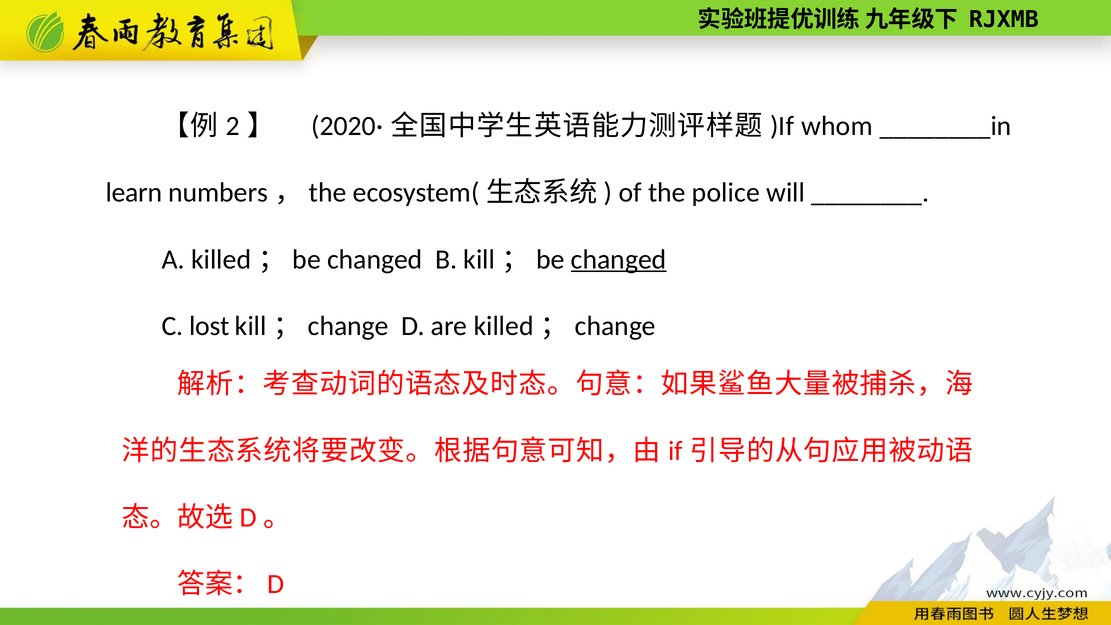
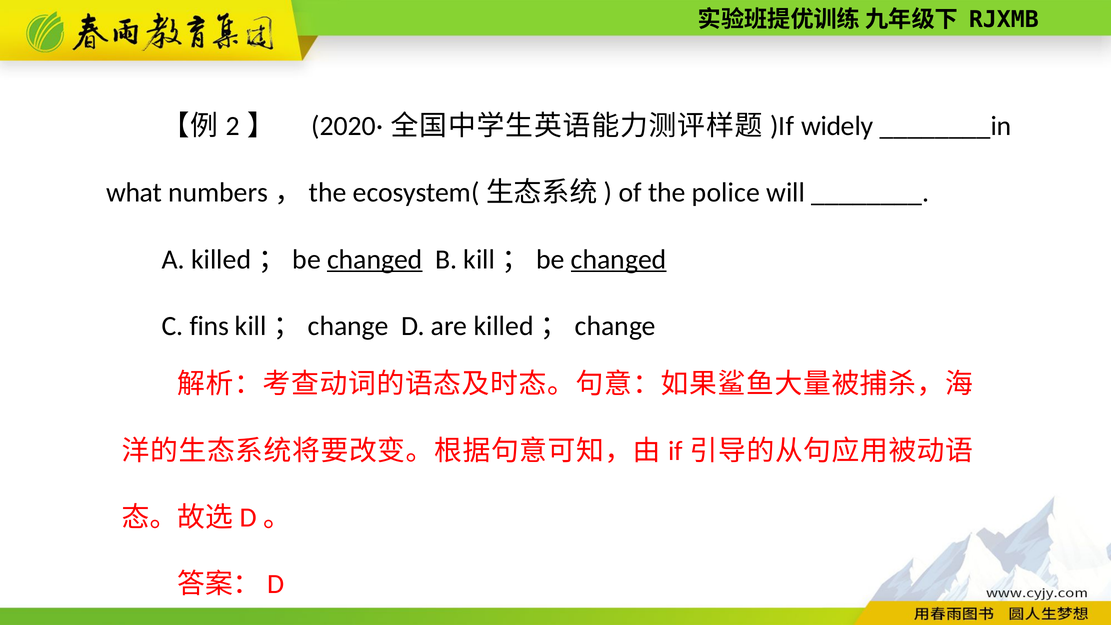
whom: whom -> widely
learn: learn -> what
changed at (375, 259) underline: none -> present
lost: lost -> fins
